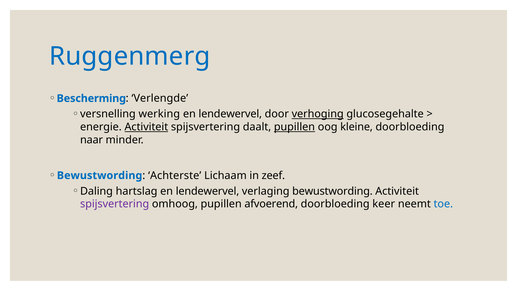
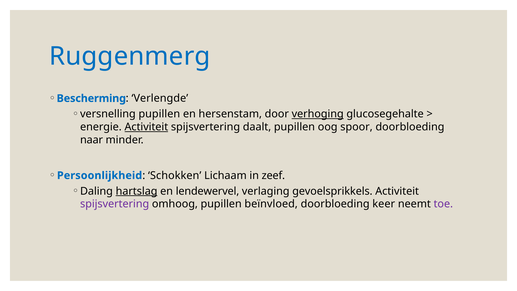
versnelling werking: werking -> pupillen
lendewervel at (230, 114): lendewervel -> hersenstam
pupillen at (294, 127) underline: present -> none
kleine: kleine -> spoor
Bewustwording at (100, 175): Bewustwording -> Persoonlijkheid
Achterste: Achterste -> Schokken
hartslag underline: none -> present
verlaging bewustwording: bewustwording -> gevoelsprikkels
afvoerend: afvoerend -> beïnvloed
toe colour: blue -> purple
